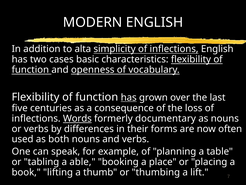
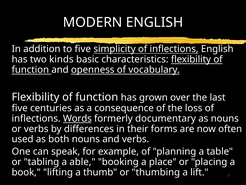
to alta: alta -> five
cases: cases -> kinds
has at (129, 97) underline: present -> none
